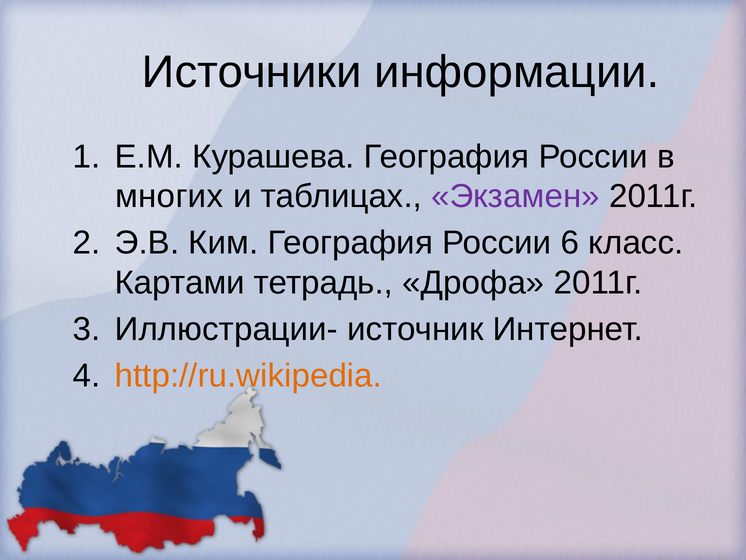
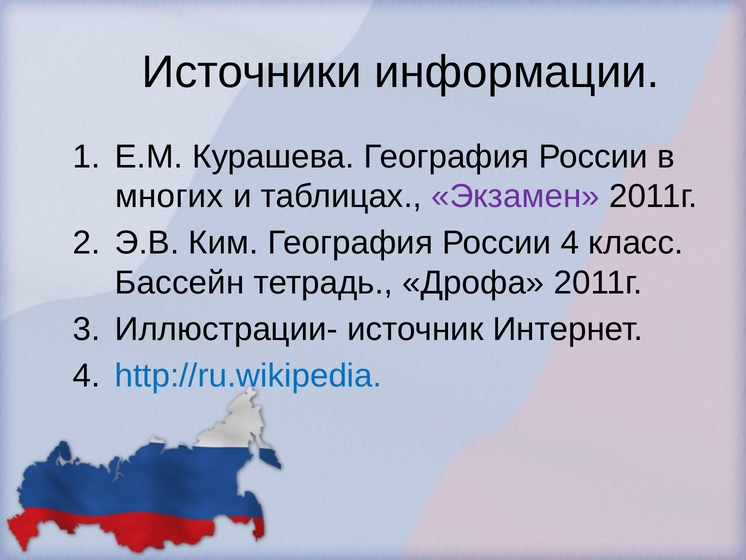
России 6: 6 -> 4
Картами: Картами -> Бассейн
http://ru.wikipedia colour: orange -> blue
